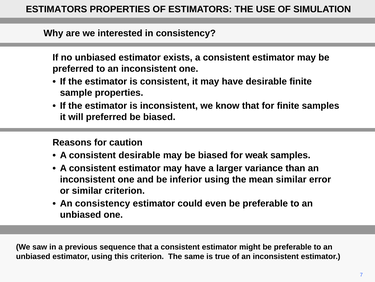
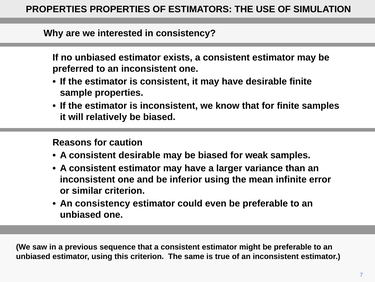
ESTIMATORS at (56, 9): ESTIMATORS -> PROPERTIES
will preferred: preferred -> relatively
mean similar: similar -> infinite
